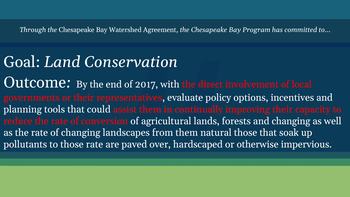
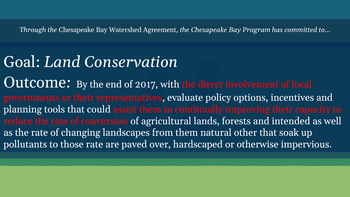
and changing: changing -> intended
natural those: those -> other
